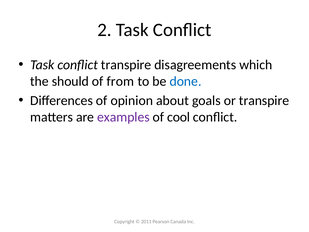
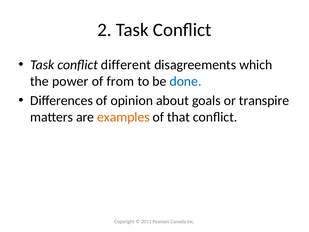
conflict transpire: transpire -> different
should: should -> power
examples colour: purple -> orange
cool: cool -> that
